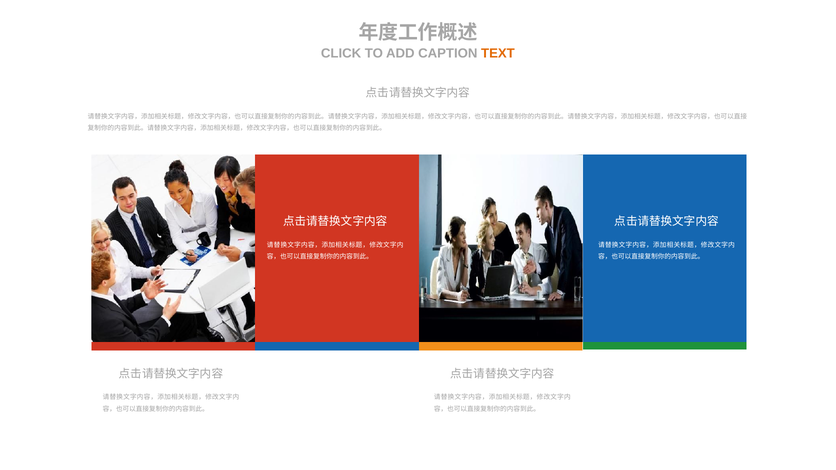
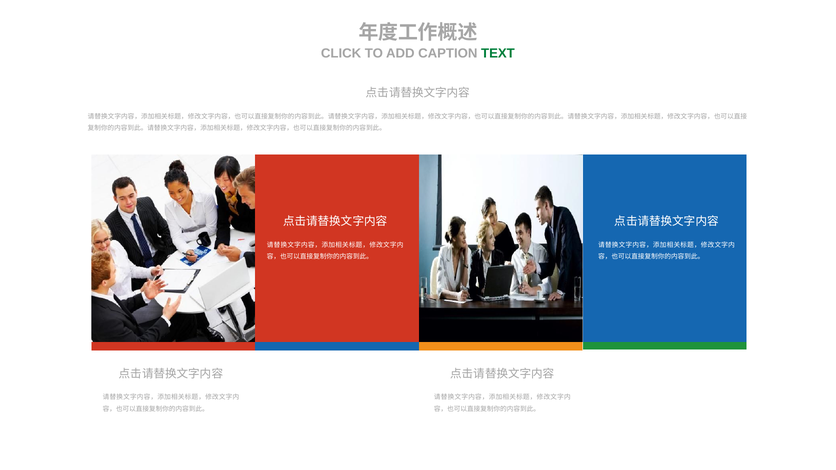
TEXT colour: orange -> green
